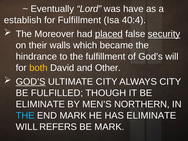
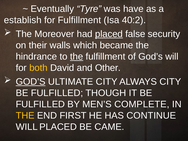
Lord: Lord -> Tyre
40:4: 40:4 -> 40:2
security underline: present -> none
the at (77, 57) underline: none -> present
ELIMINATE at (40, 104): ELIMINATE -> FULFILLED
NORTHERN: NORTHERN -> COMPLETE
THE at (25, 116) colour: light blue -> yellow
END MARK: MARK -> FIRST
HAS ELIMINATE: ELIMINATE -> CONTINUE
WILL REFERS: REFERS -> PLACED
BE MARK: MARK -> CAME
